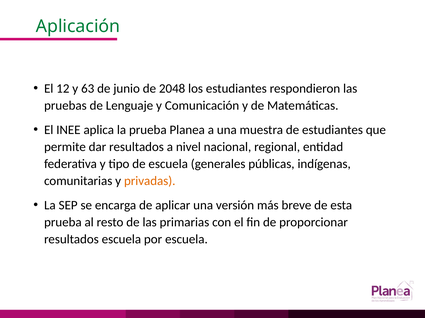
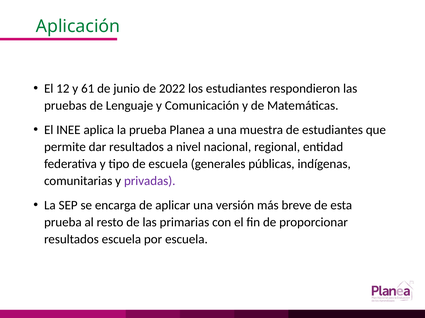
63: 63 -> 61
2048: 2048 -> 2022
privadas colour: orange -> purple
